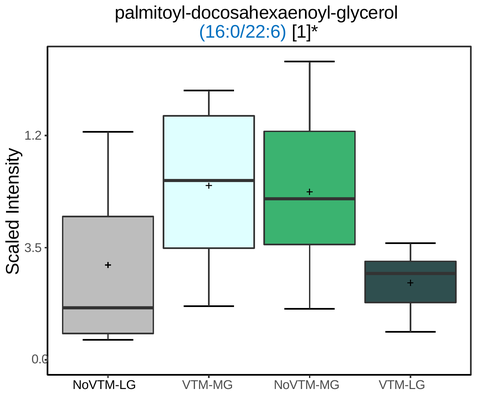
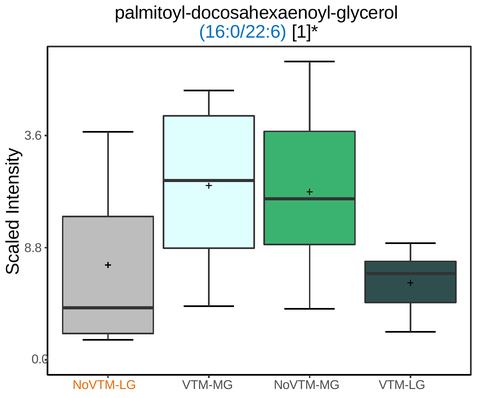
1.2: 1.2 -> 3.6
3.5: 3.5 -> 8.8
NoVTM-LG colour: black -> orange
